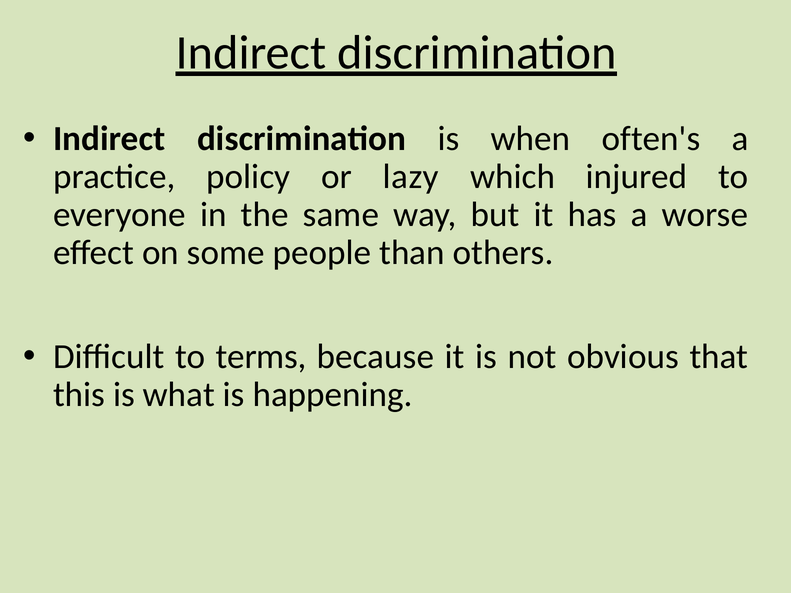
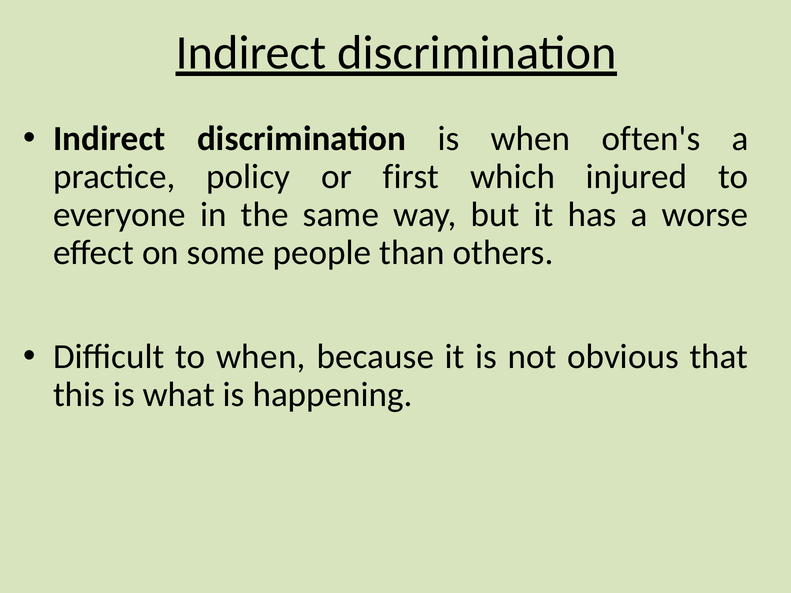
lazy: lazy -> first
to terms: terms -> when
